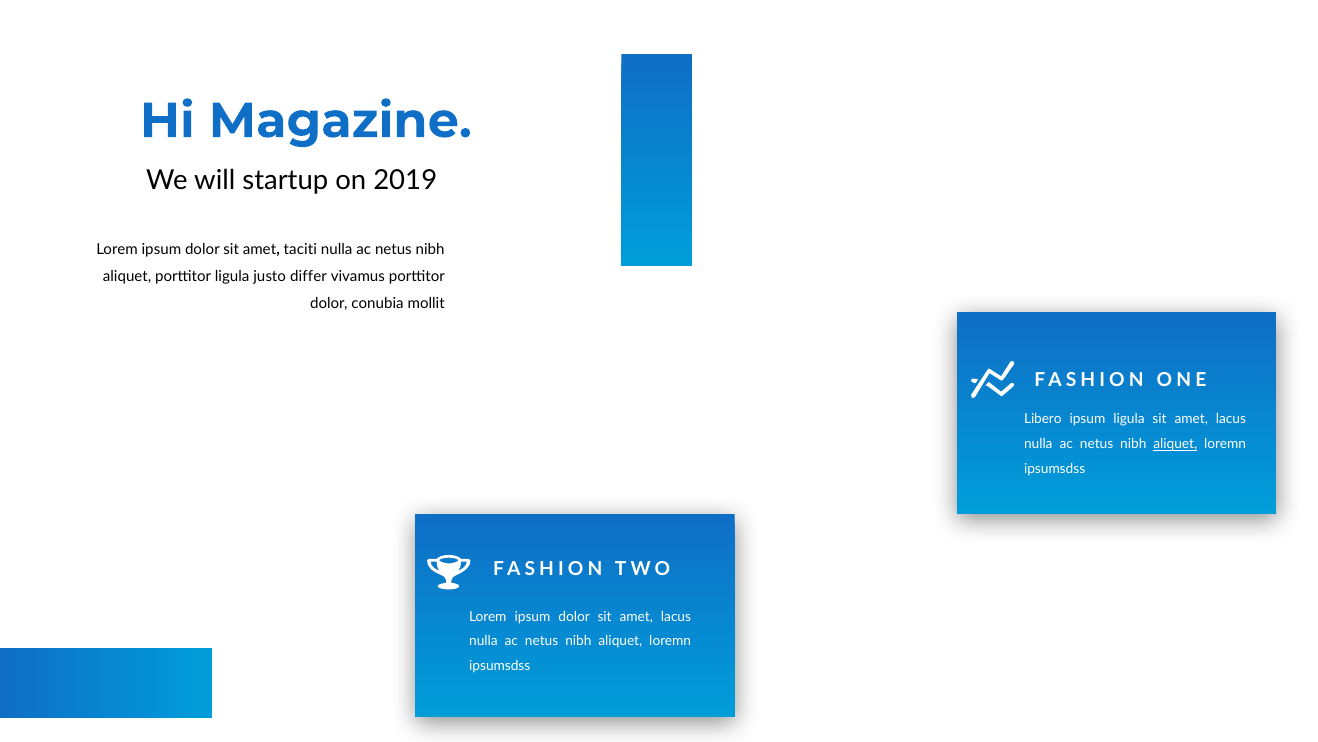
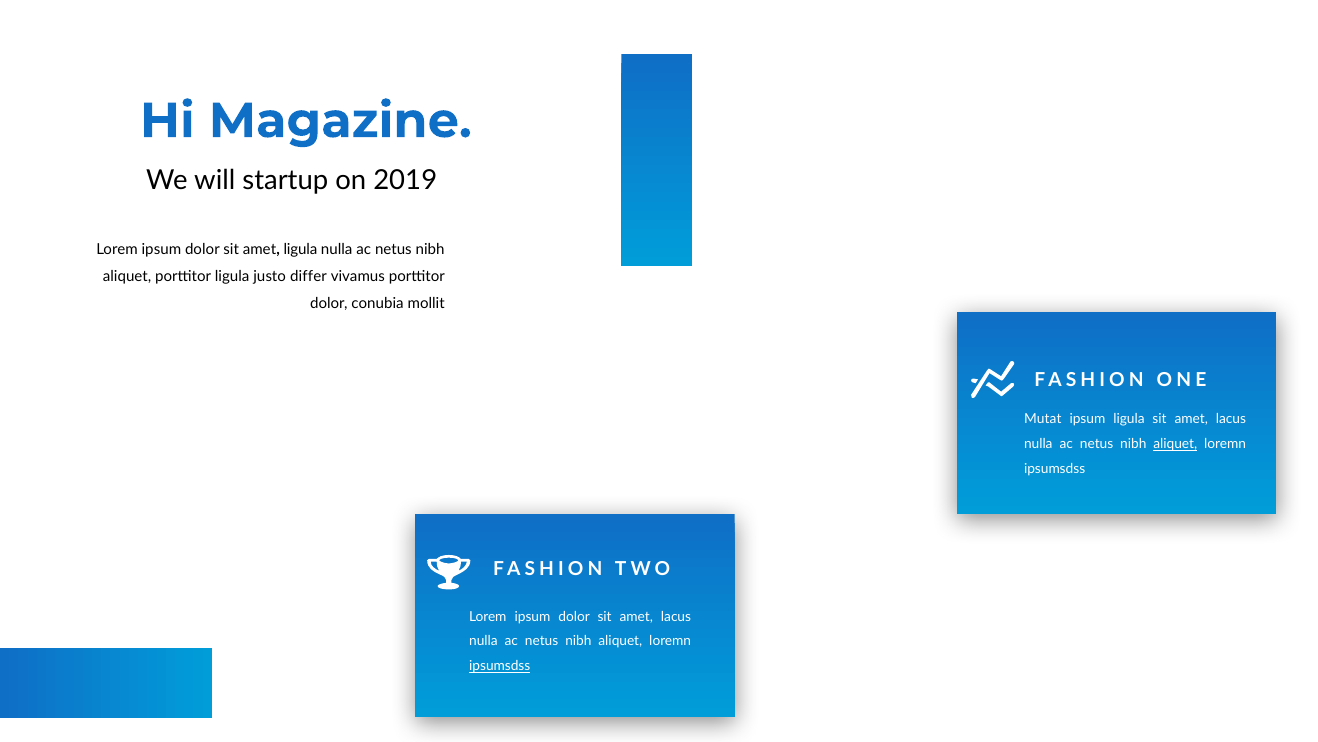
amet taciti: taciti -> ligula
Libero: Libero -> Mutat
ipsumsdss at (500, 666) underline: none -> present
